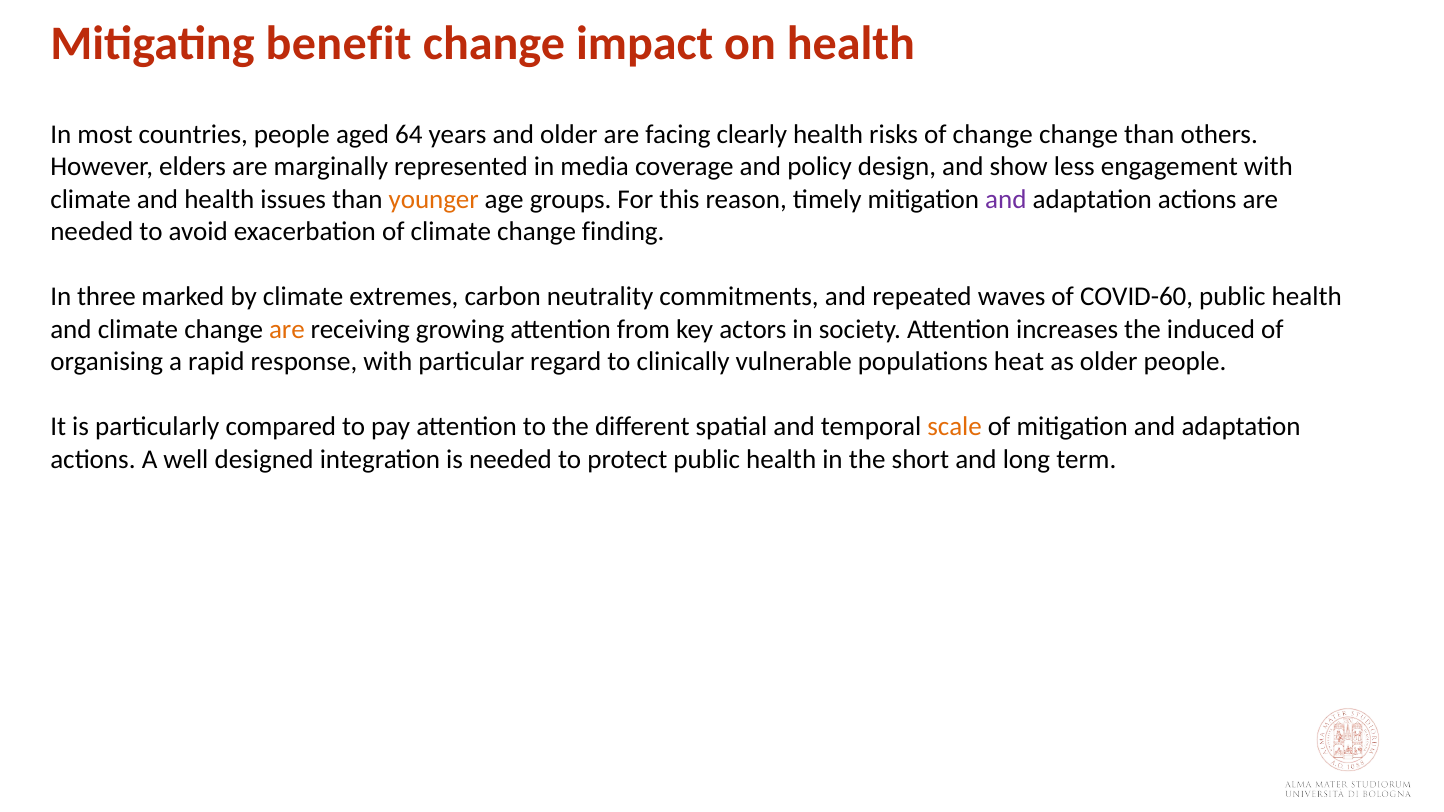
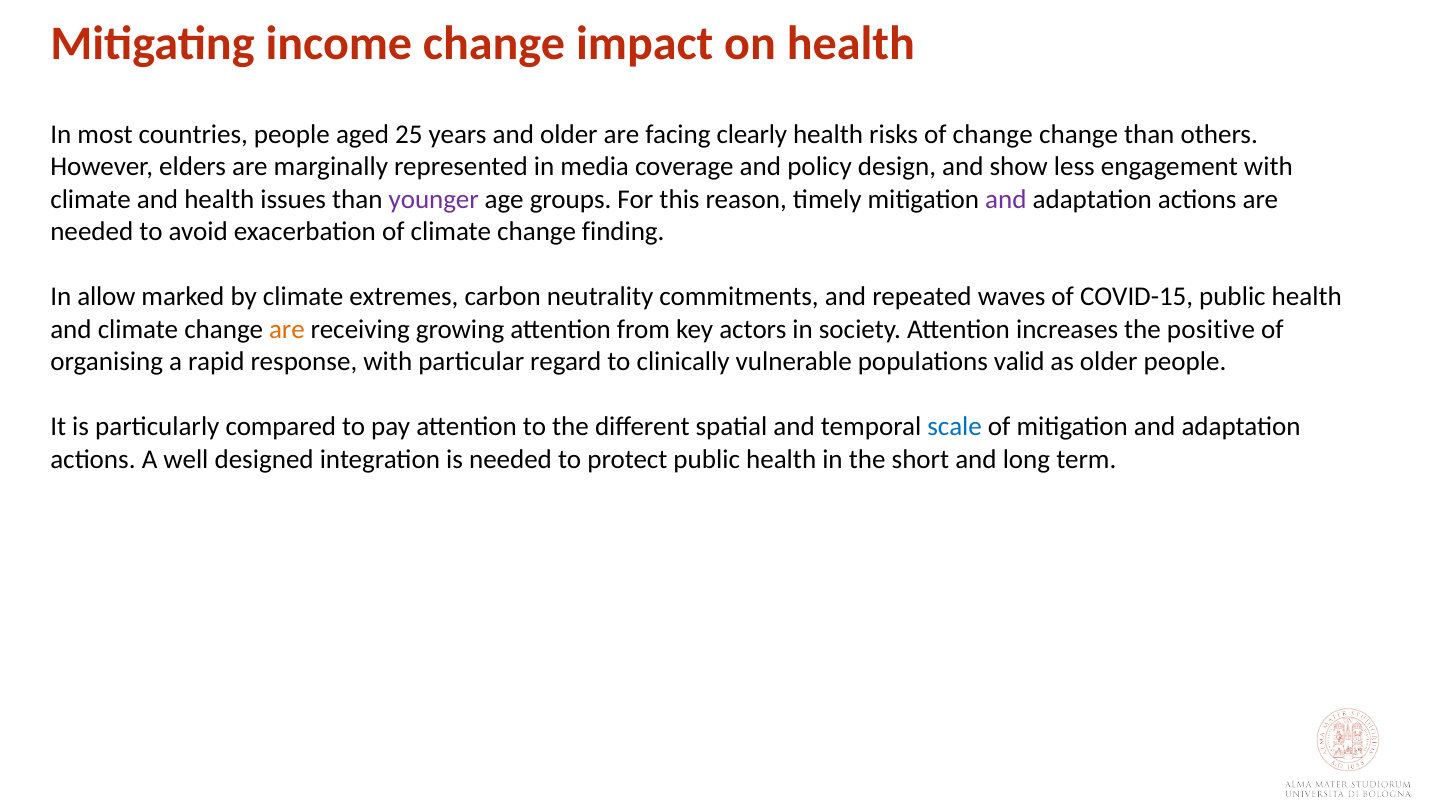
benefit: benefit -> income
64: 64 -> 25
younger colour: orange -> purple
three: three -> allow
COVID-60: COVID-60 -> COVID-15
induced: induced -> positive
heat: heat -> valid
scale colour: orange -> blue
